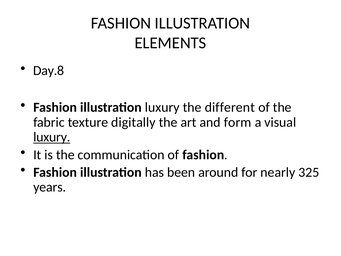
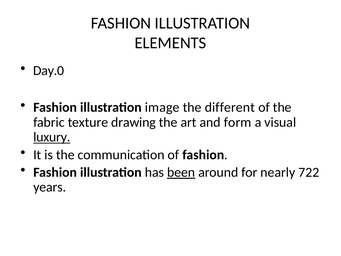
Day.8: Day.8 -> Day.0
illustration luxury: luxury -> image
digitally: digitally -> drawing
been underline: none -> present
325: 325 -> 722
